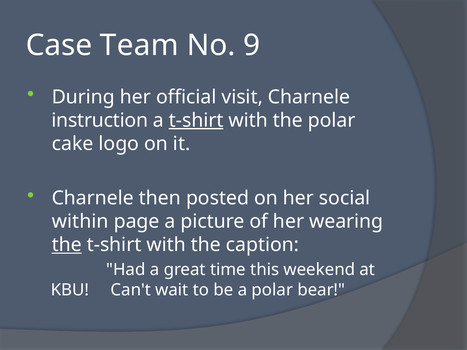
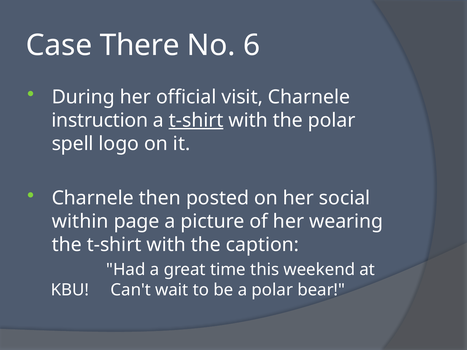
Team: Team -> There
9: 9 -> 6
cake: cake -> spell
the at (67, 245) underline: present -> none
